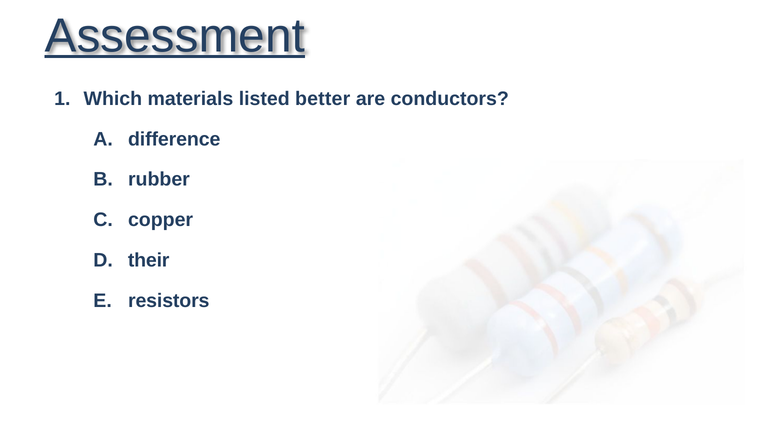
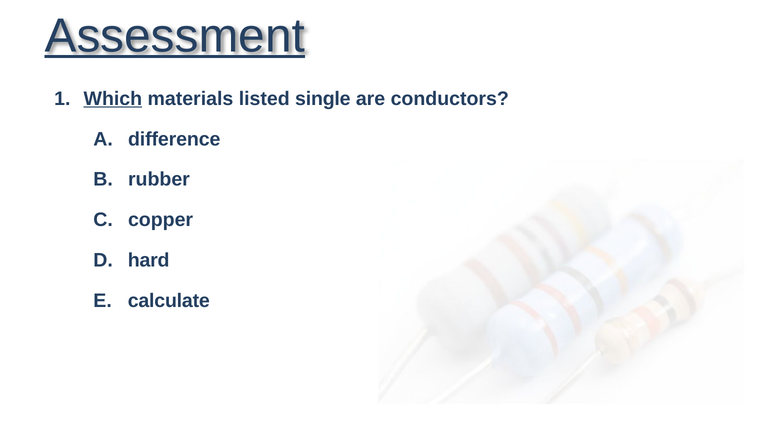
Which underline: none -> present
better: better -> single
their: their -> hard
resistors: resistors -> calculate
